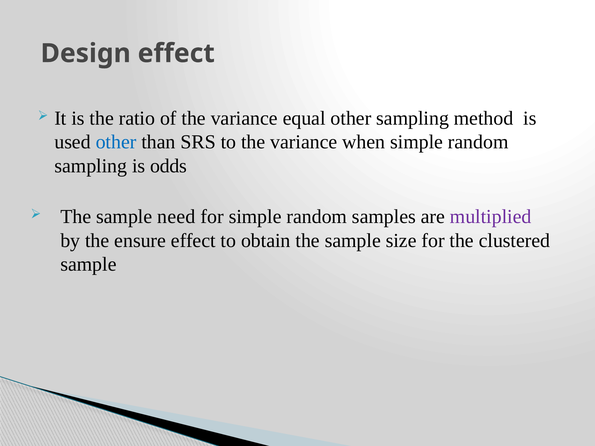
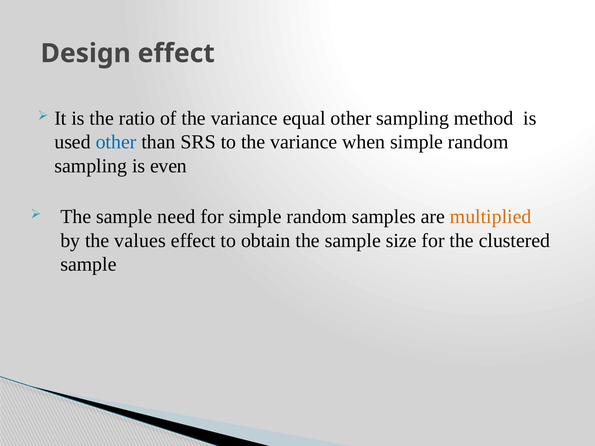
odds: odds -> even
multiplied colour: purple -> orange
ensure: ensure -> values
